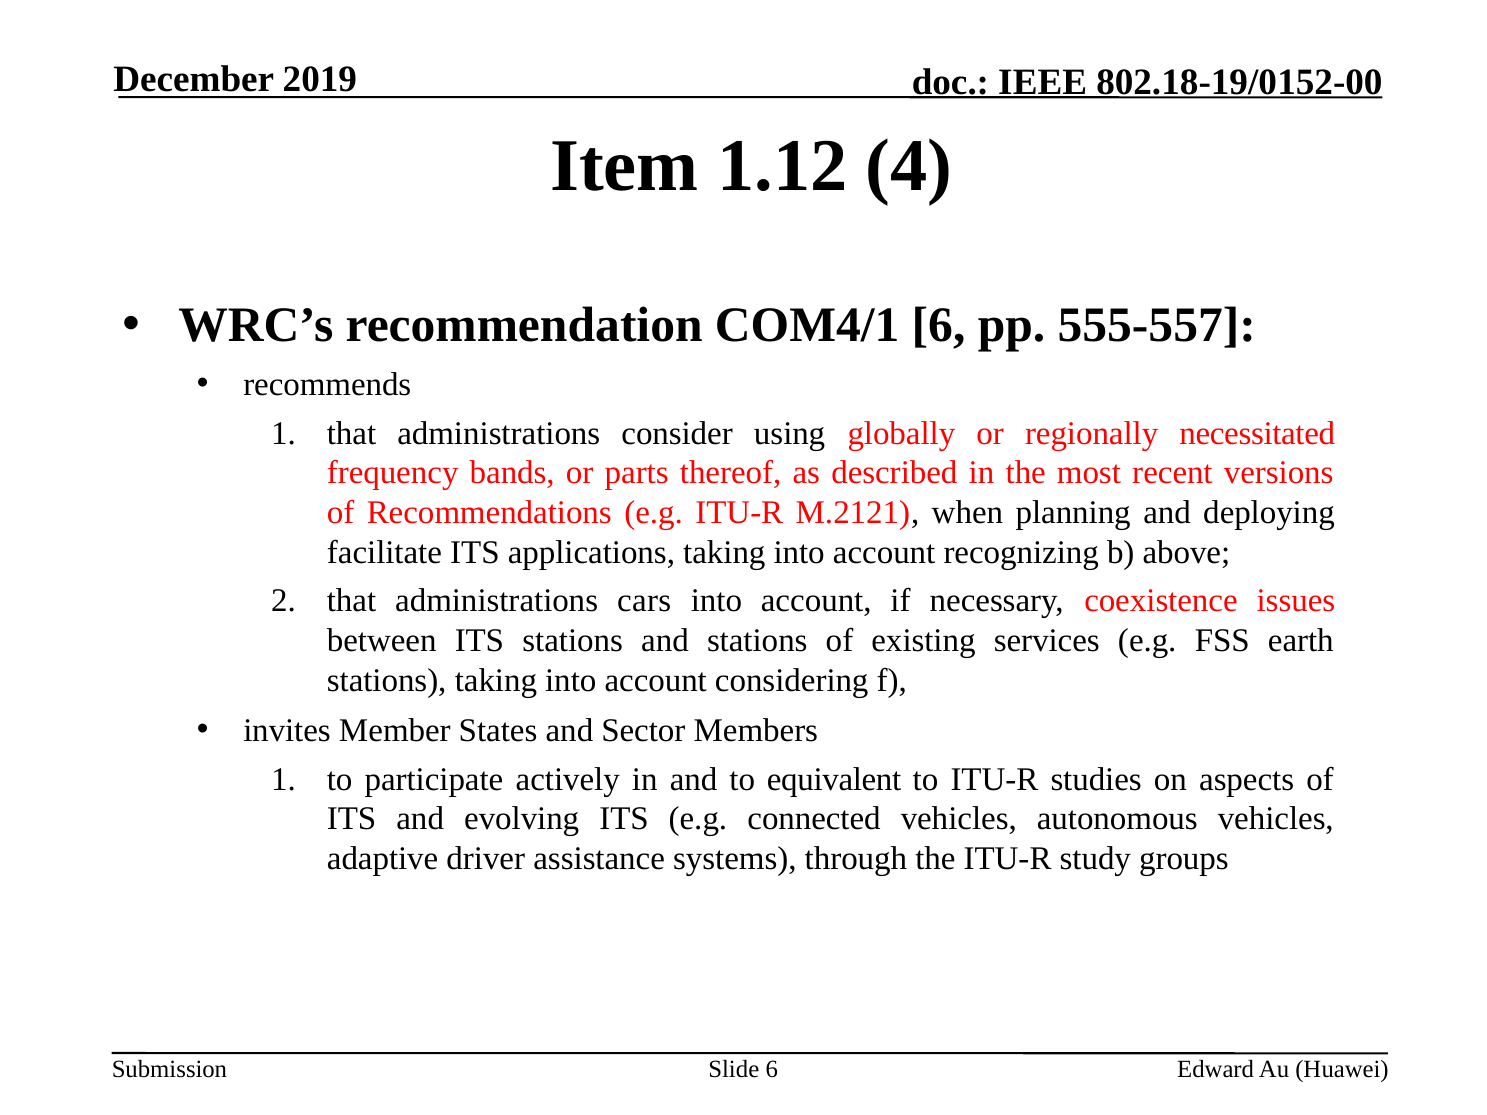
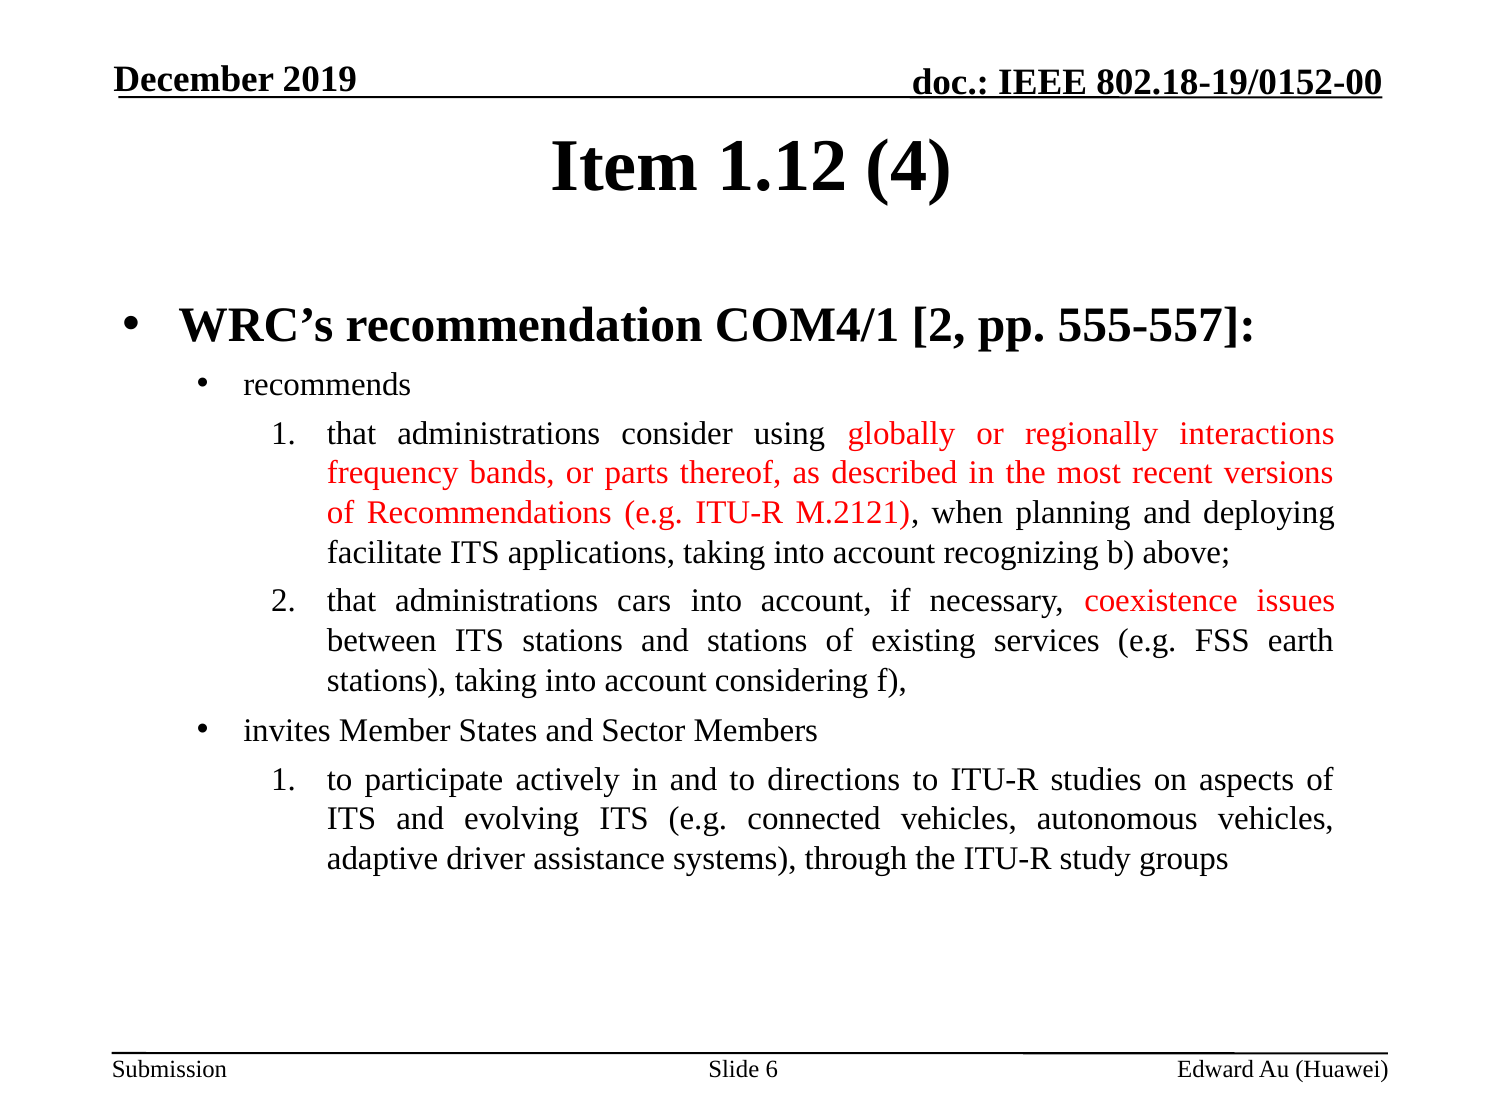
COM4/1 6: 6 -> 2
necessitated: necessitated -> interactions
equivalent: equivalent -> directions
